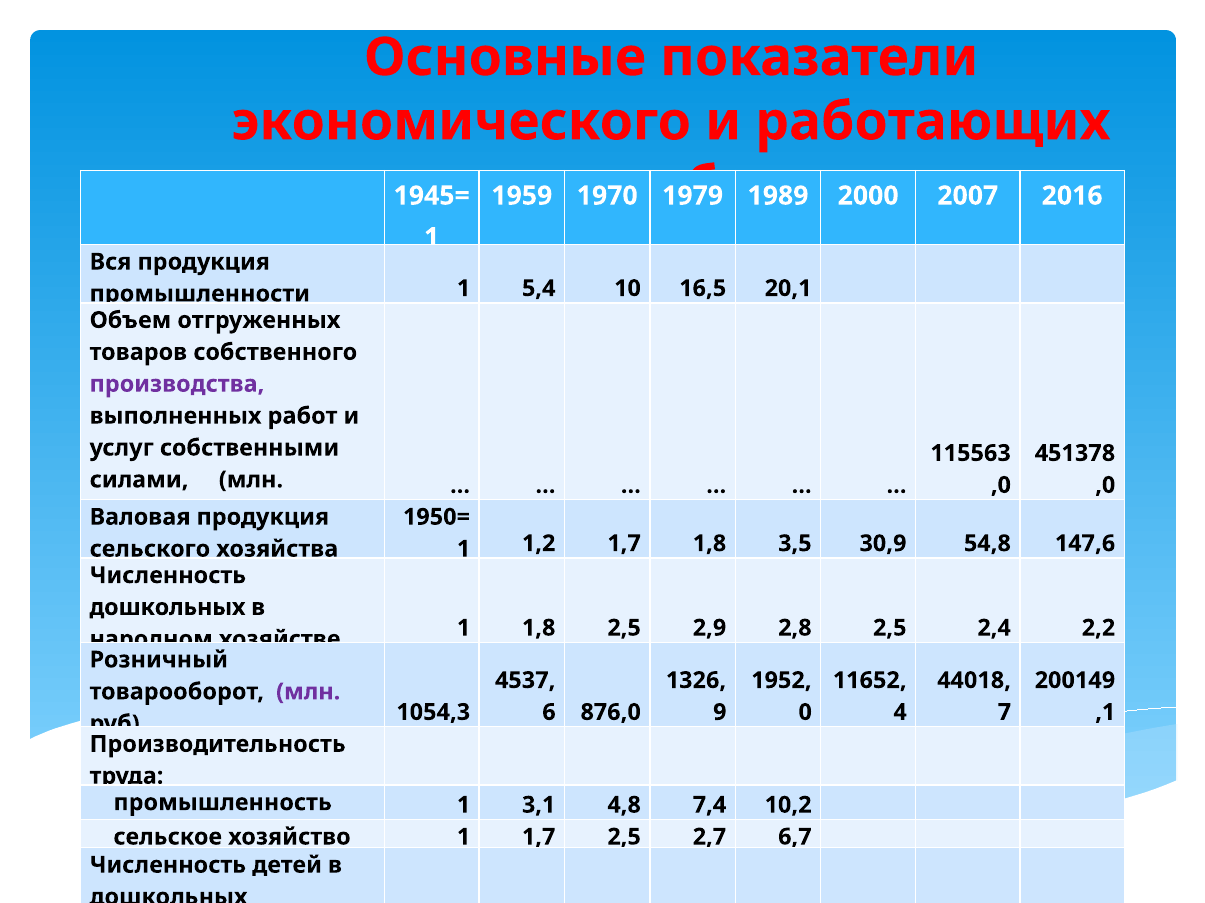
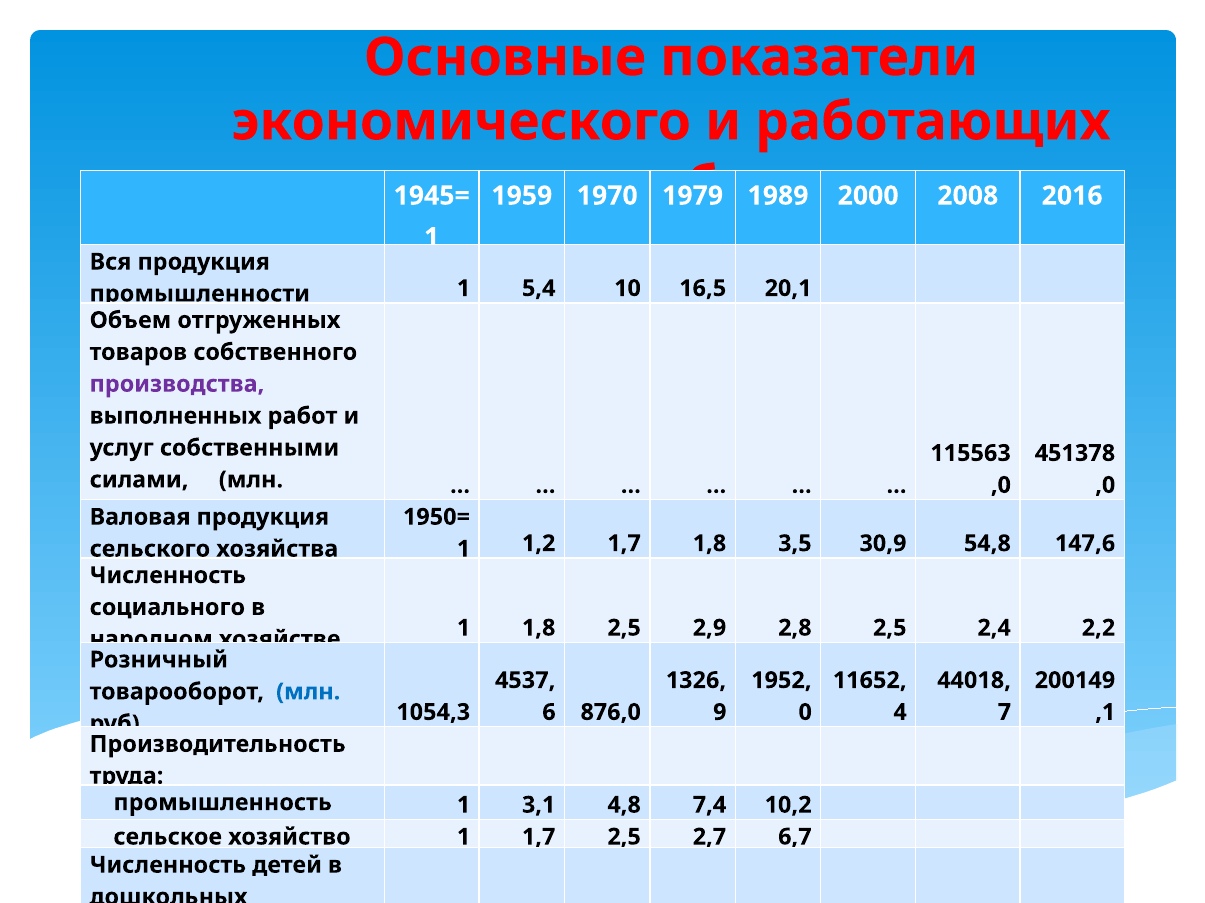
2007: 2007 -> 2008
дошкольных at (167, 608): дошкольных -> социального
млн at (308, 692) colour: purple -> blue
